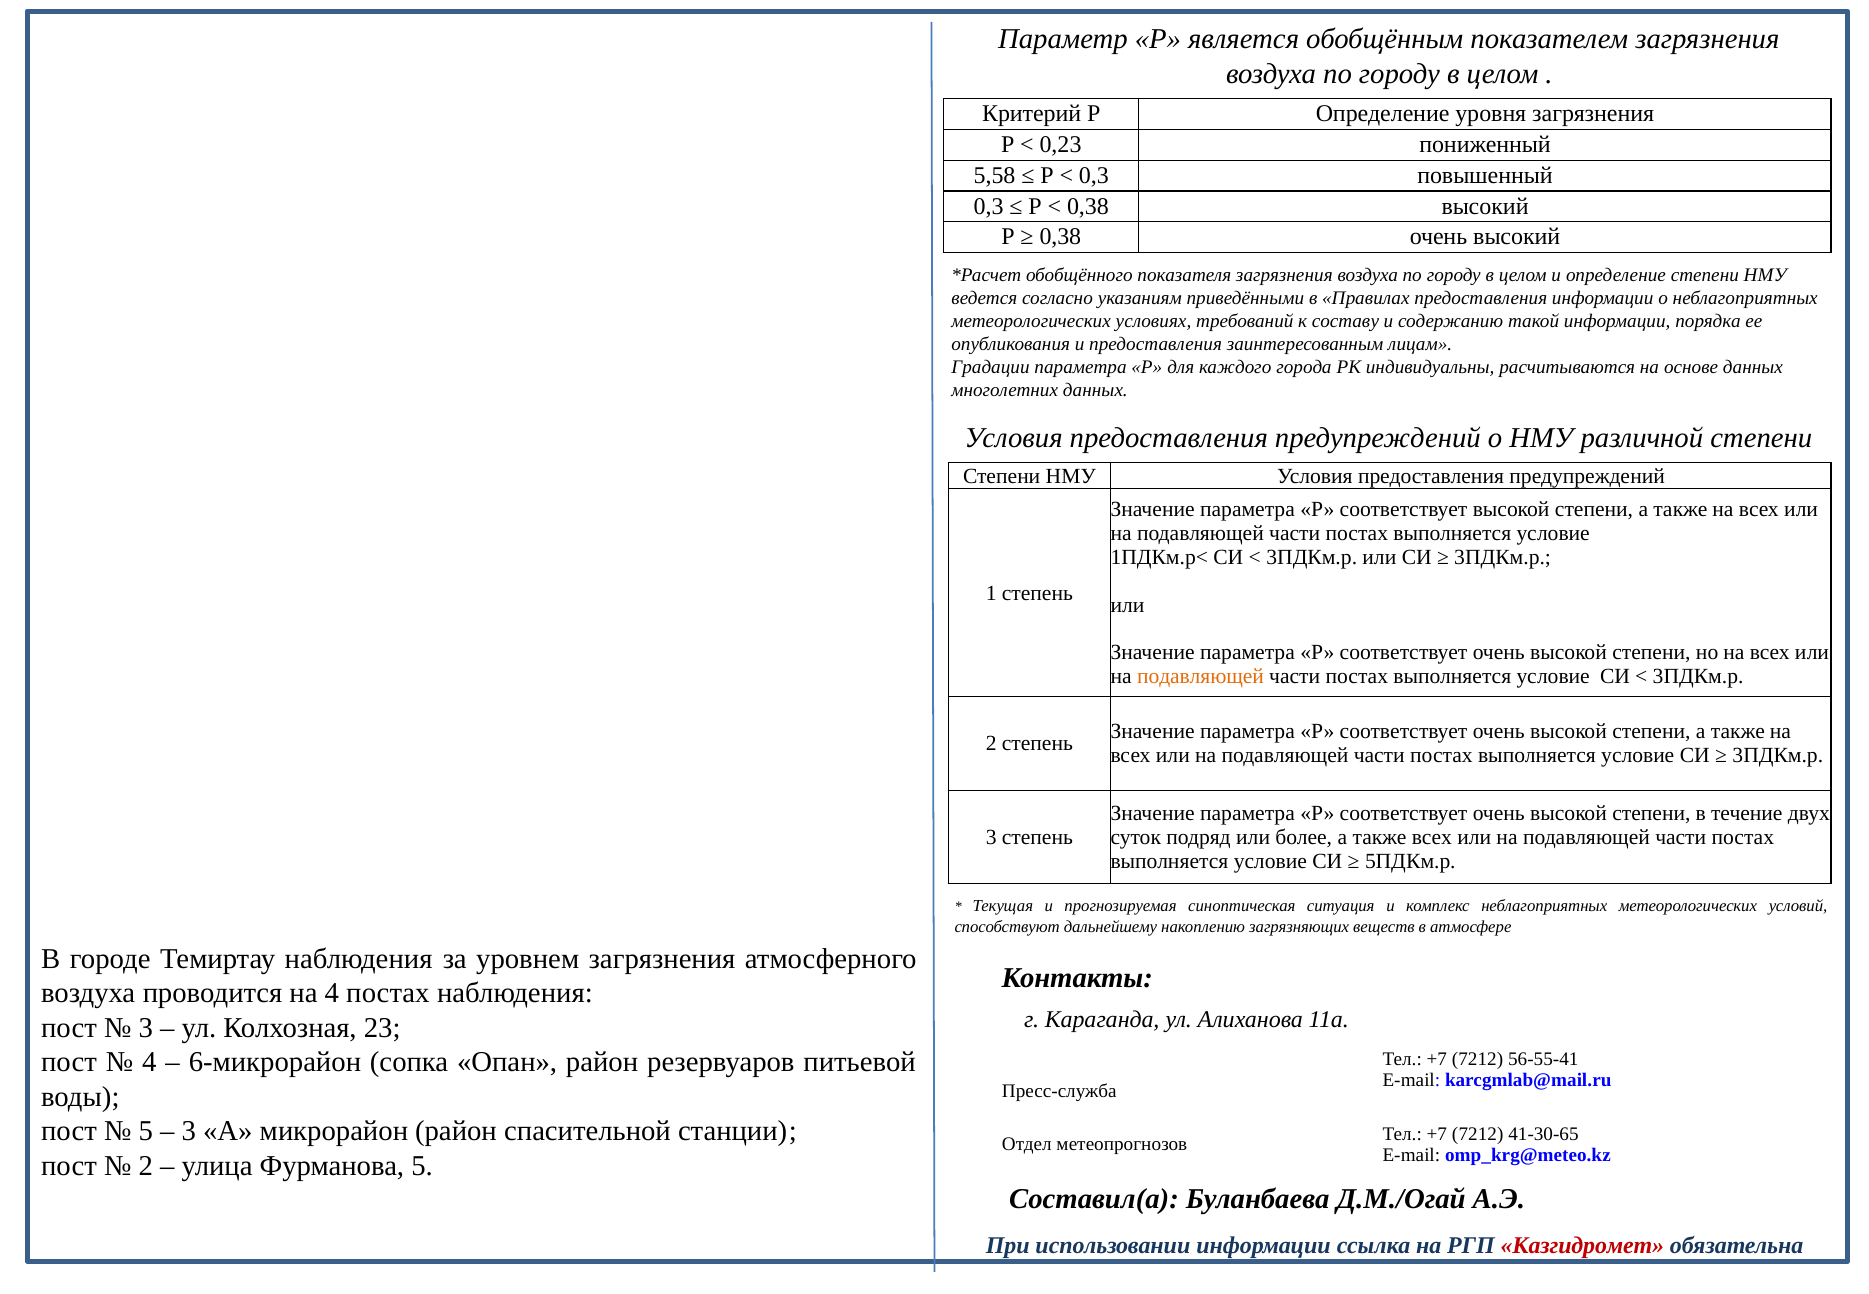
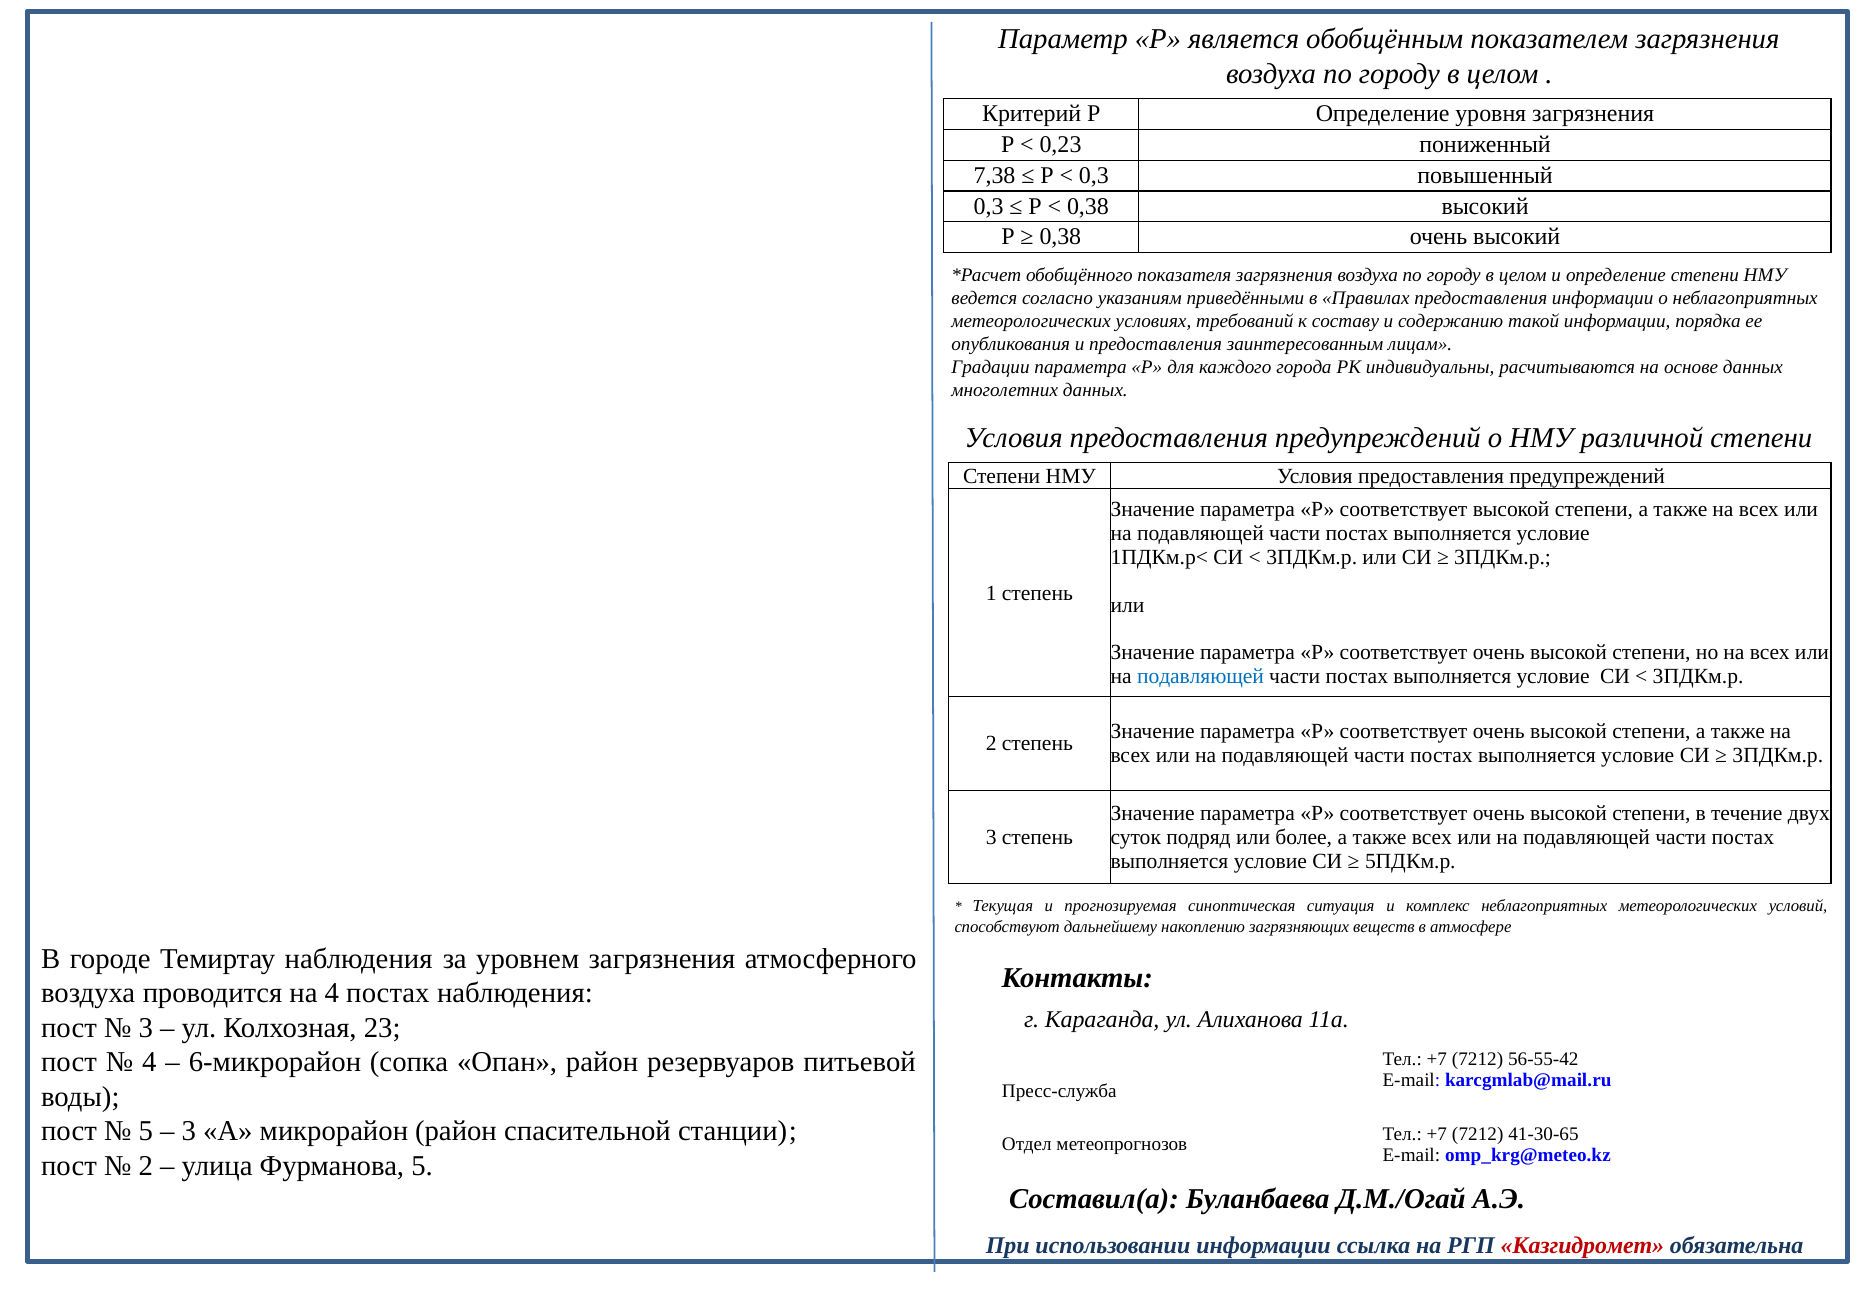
5,58: 5,58 -> 7,38
подавляющей at (1200, 677) colour: orange -> blue
56-55-41: 56-55-41 -> 56-55-42
